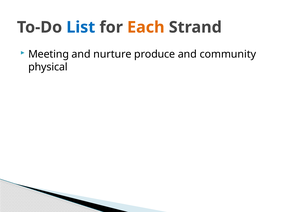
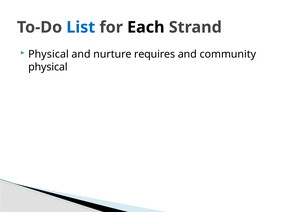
Each colour: orange -> black
Meeting at (49, 54): Meeting -> Physical
produce: produce -> requires
